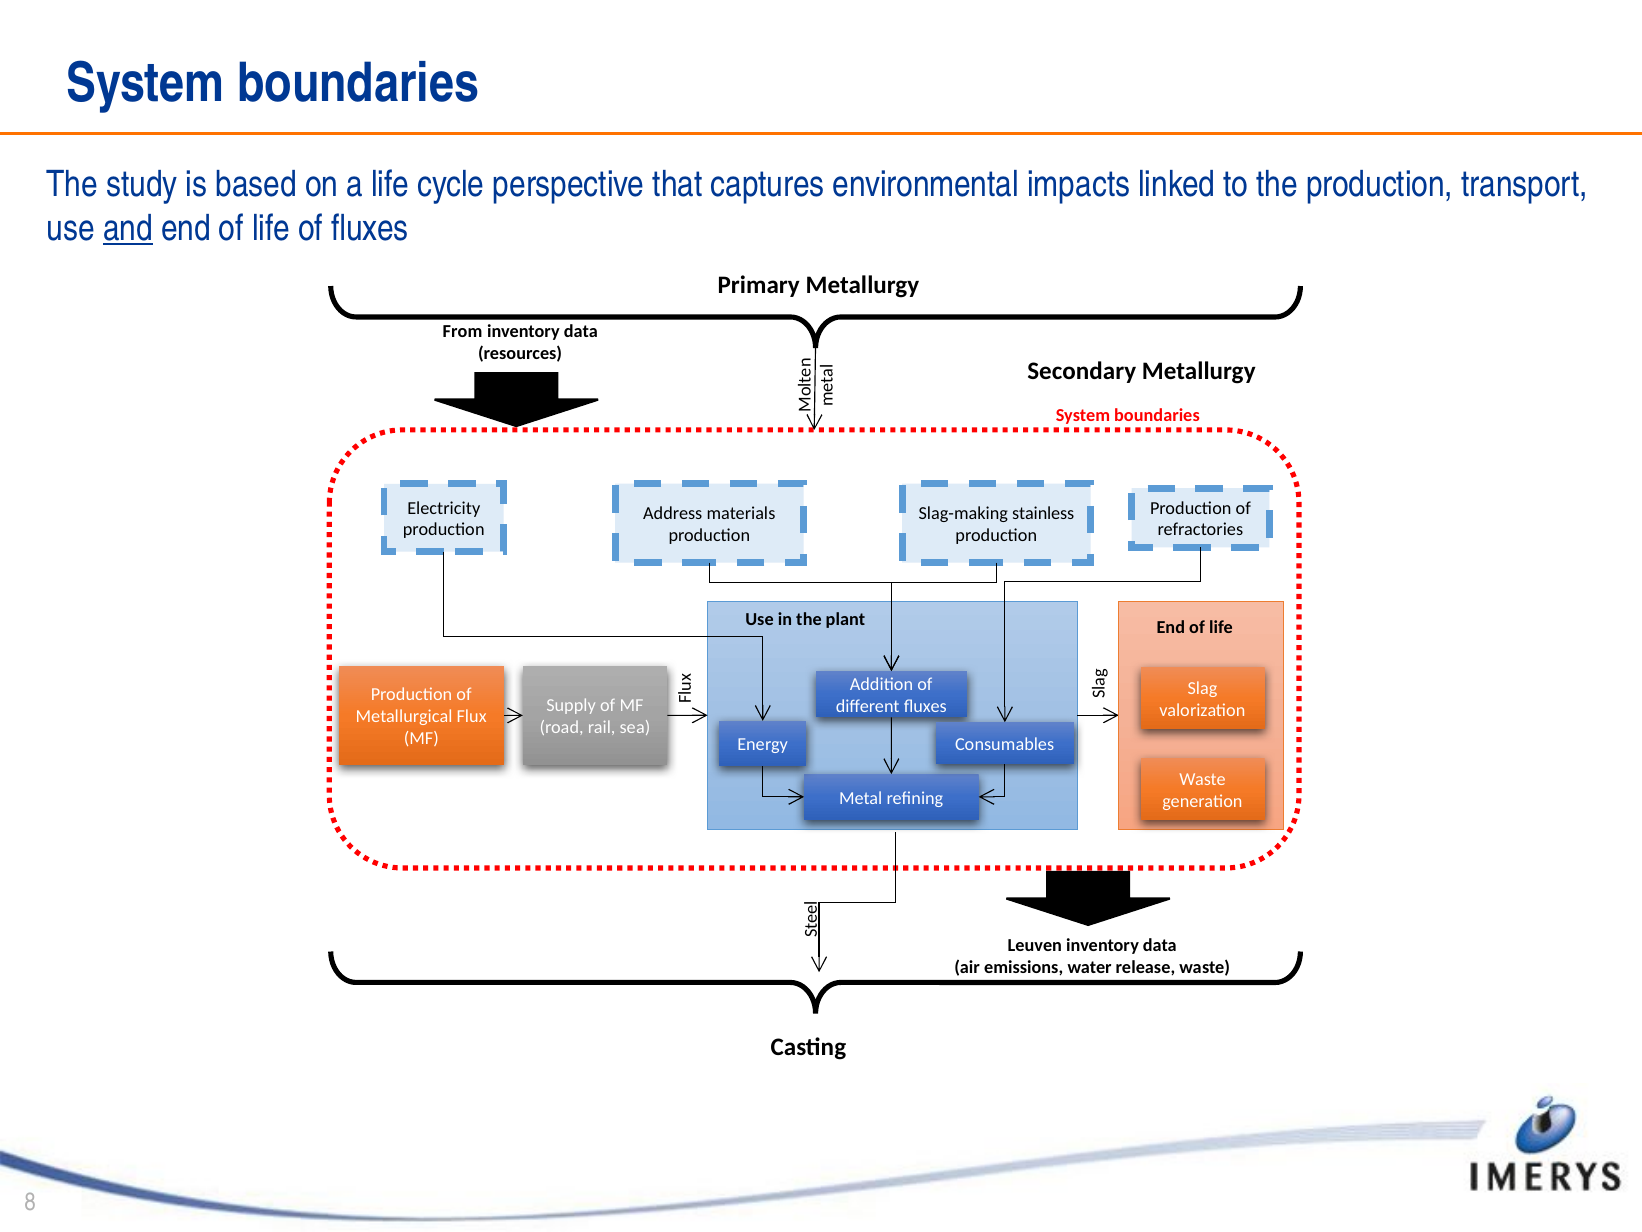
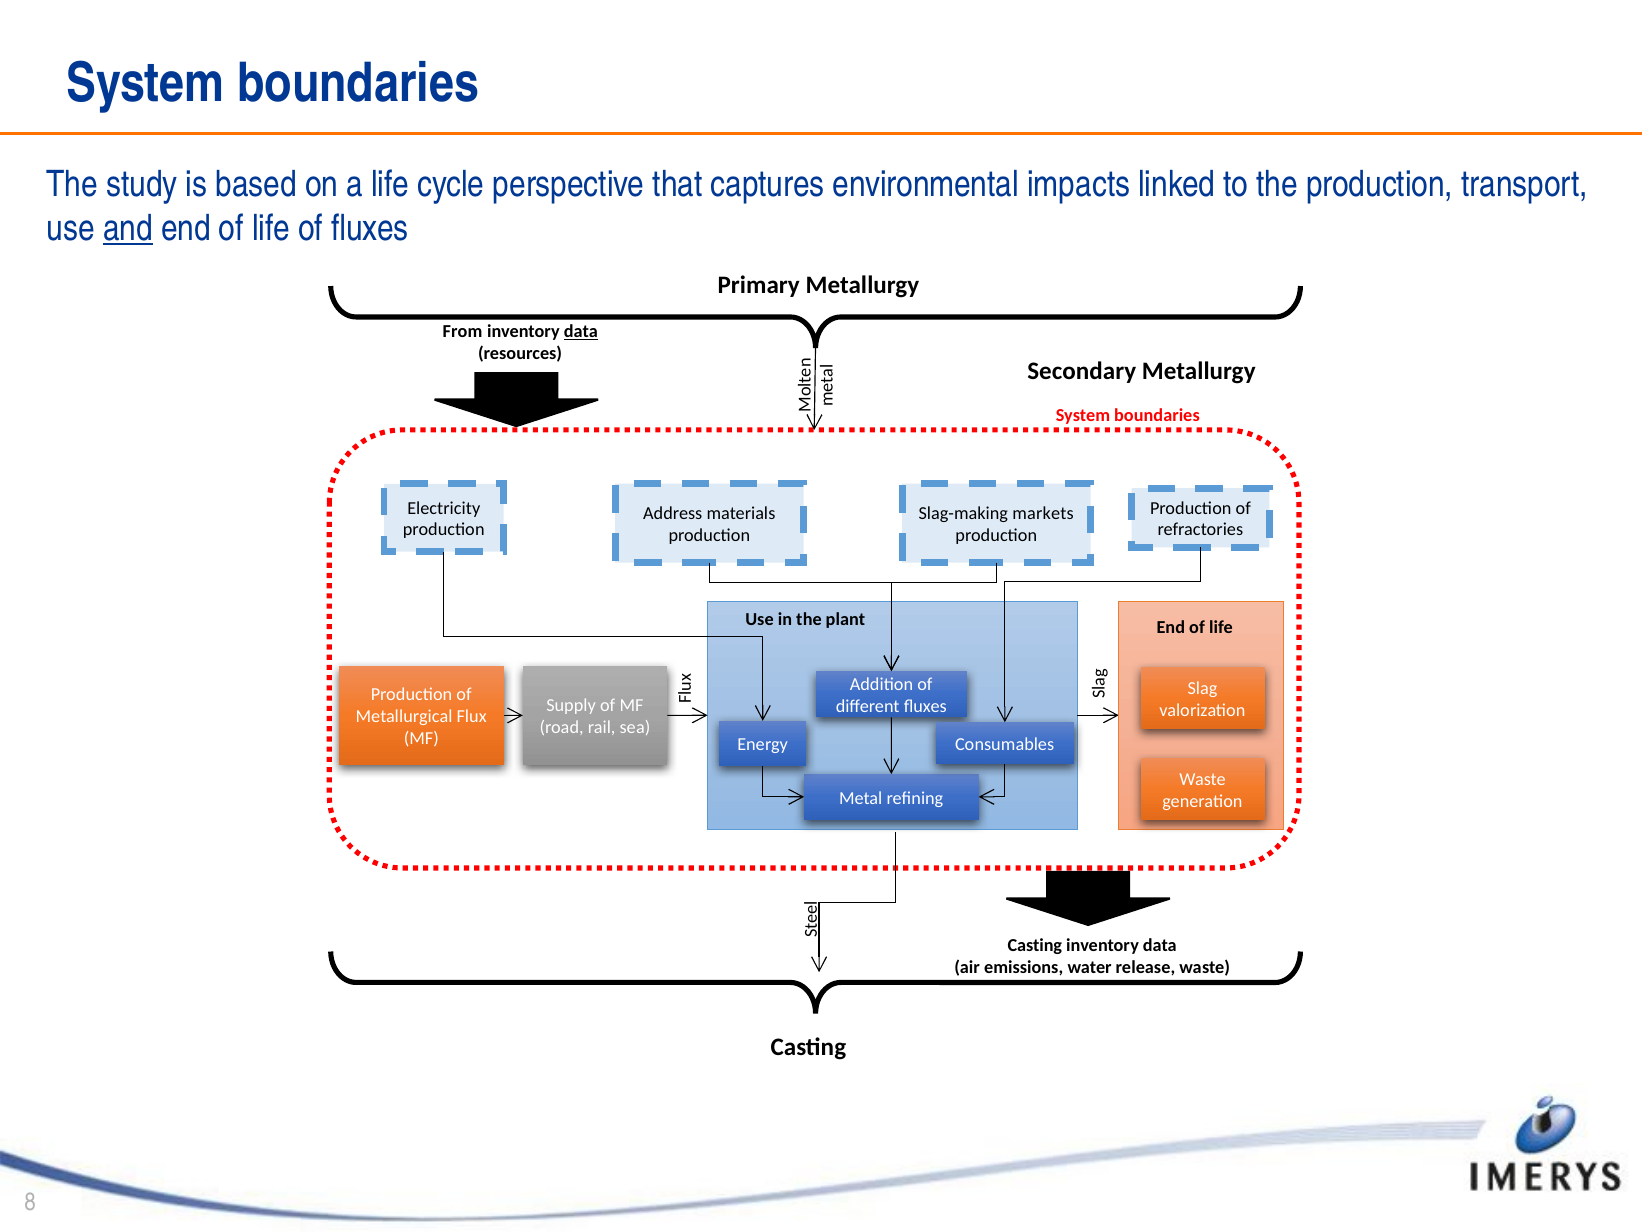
data at (581, 332) underline: none -> present
stainless: stainless -> markets
Leuven at (1035, 945): Leuven -> Casting
